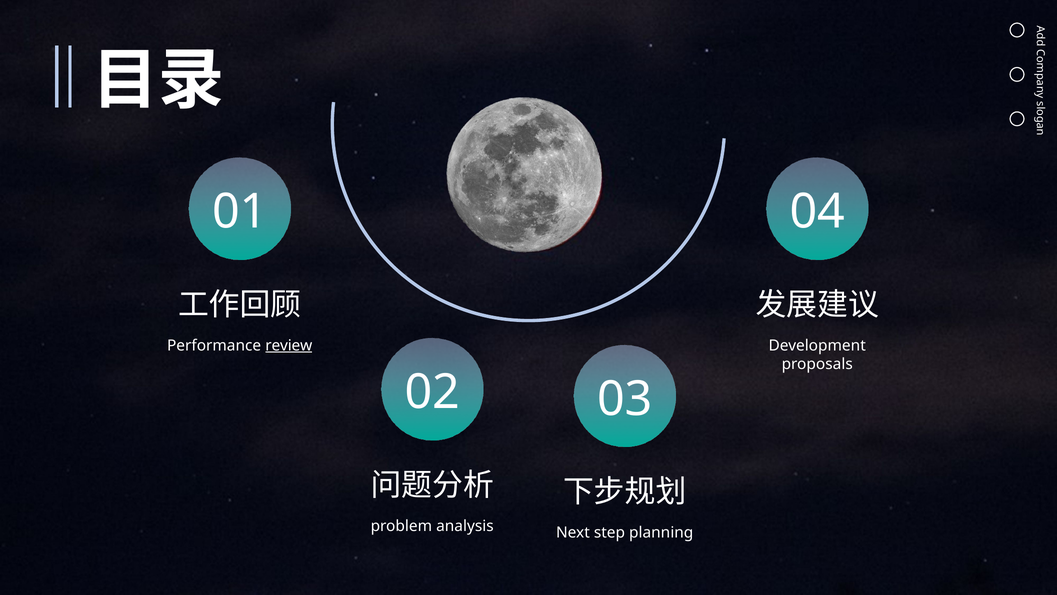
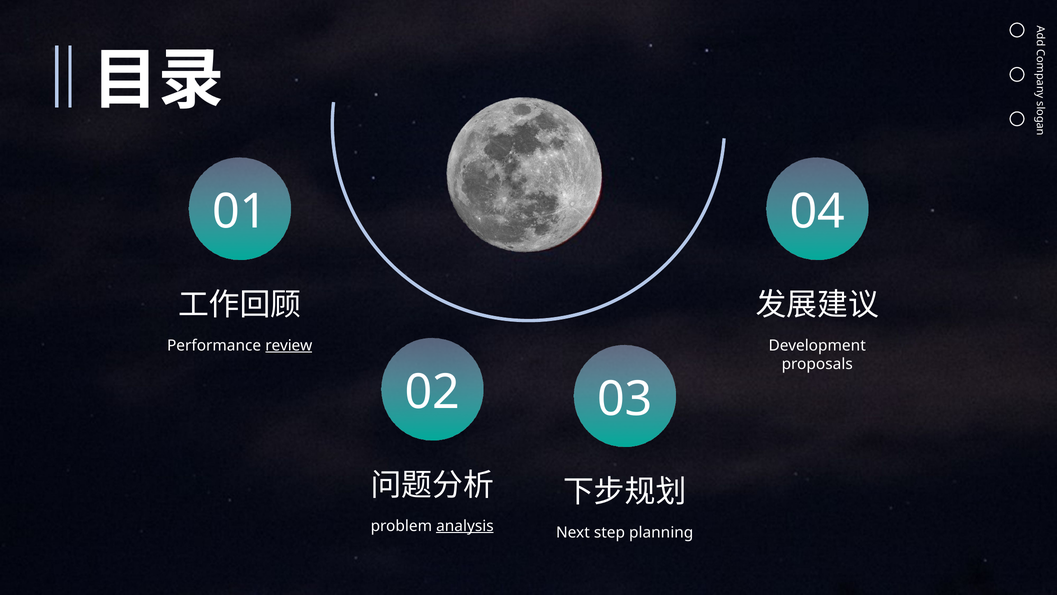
analysis underline: none -> present
